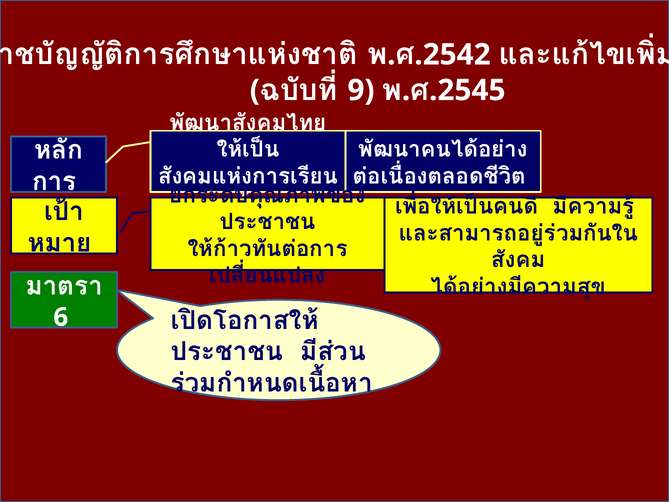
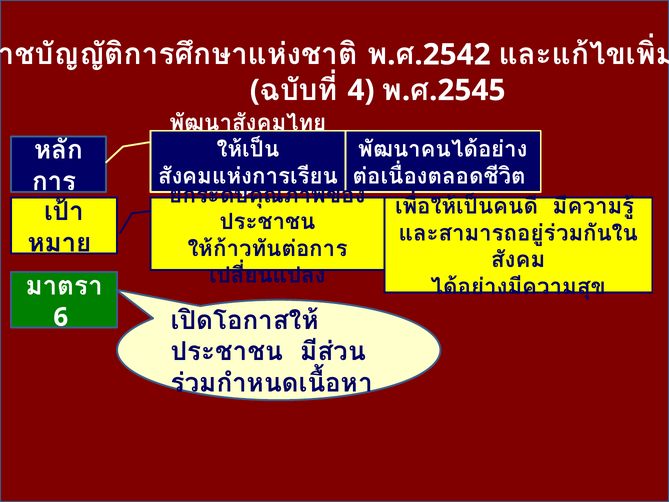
9: 9 -> 4
